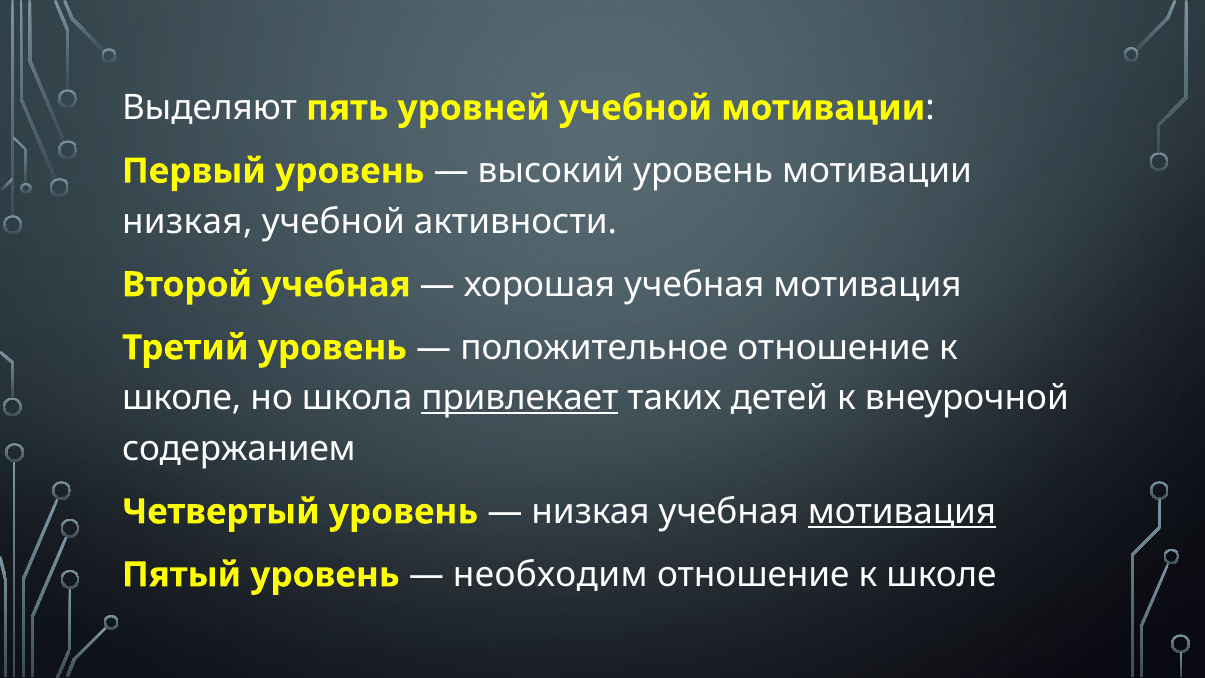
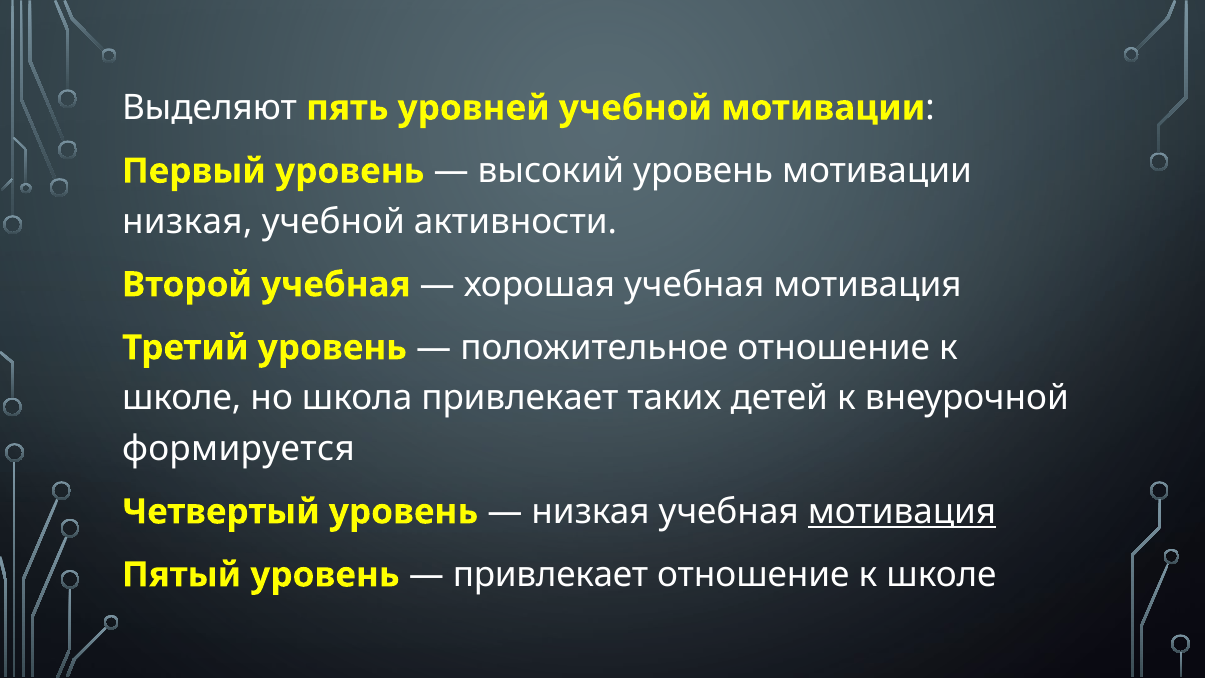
привлекает at (520, 398) underline: present -> none
содержанием: содержанием -> формируется
необходим at (550, 575): необходим -> привлекает
